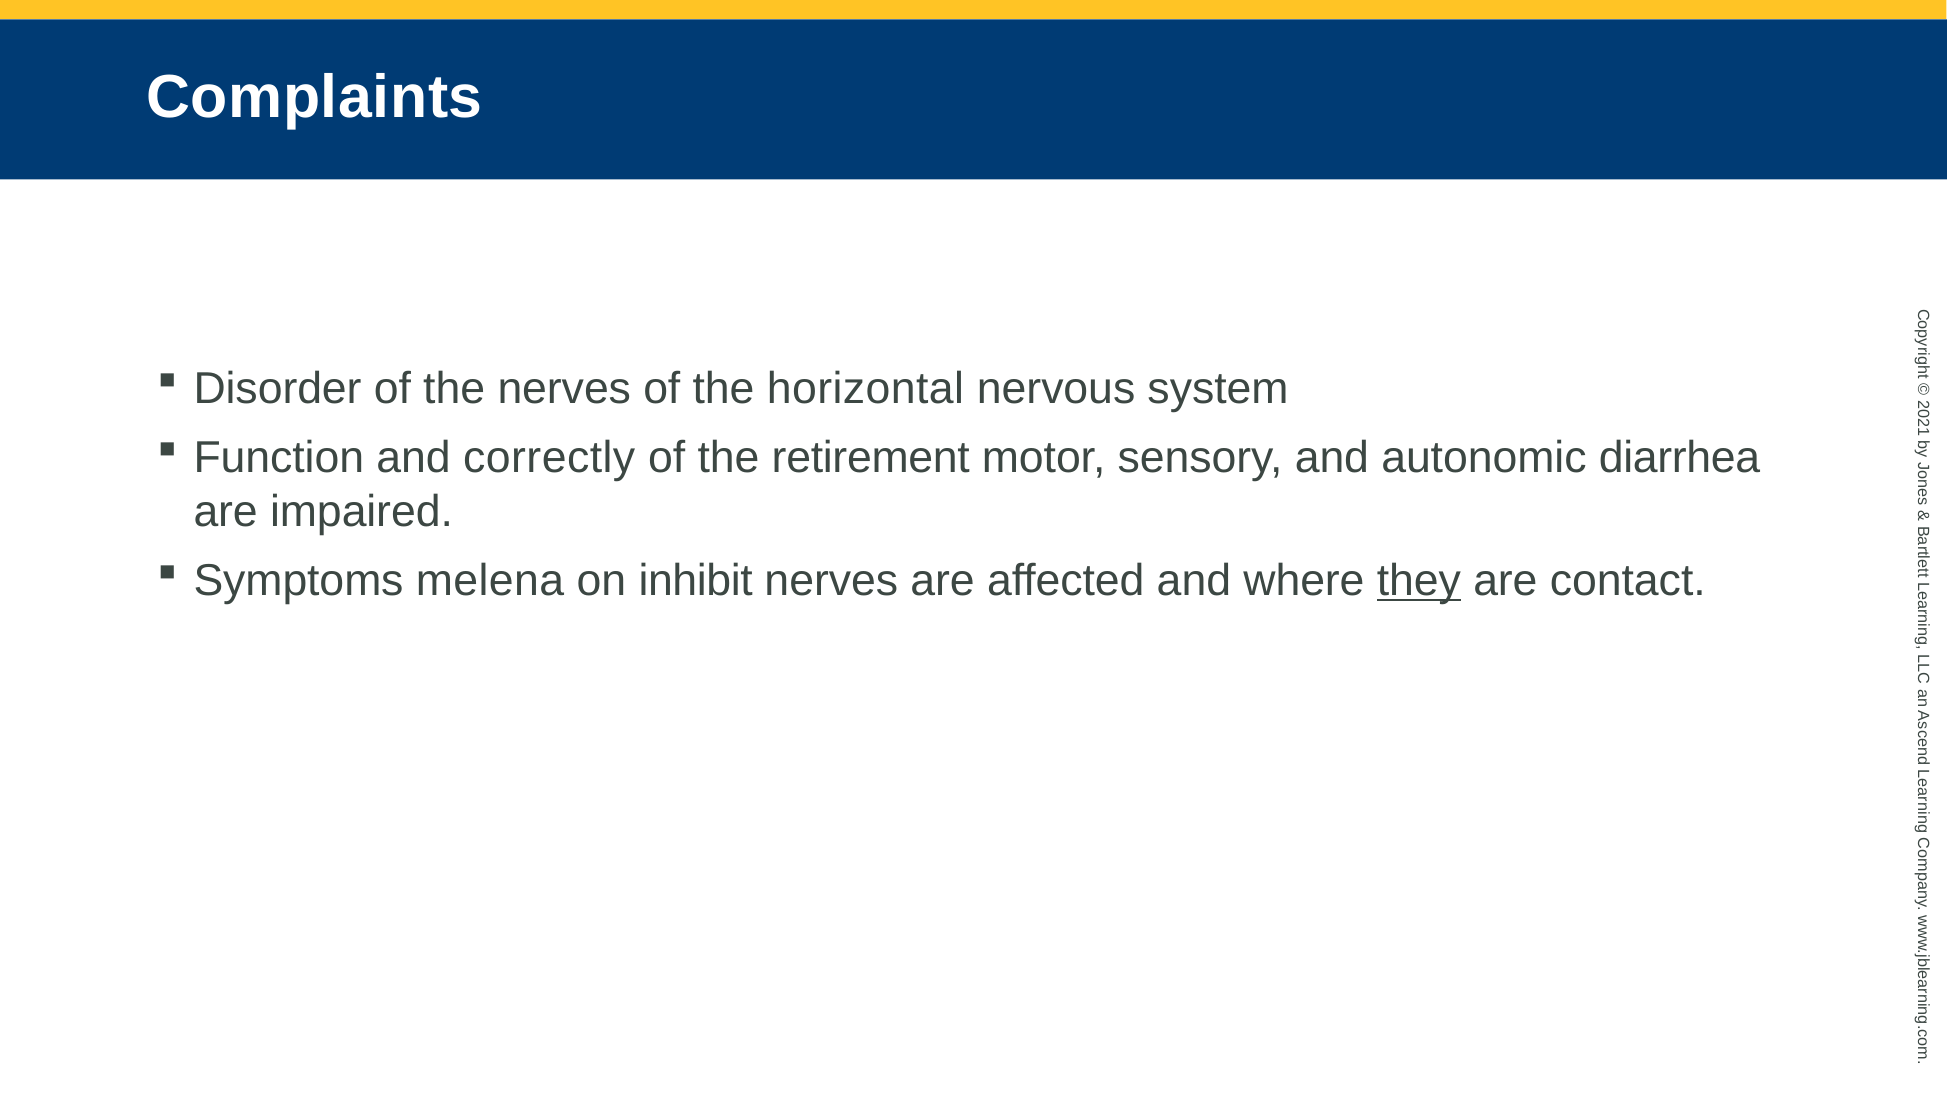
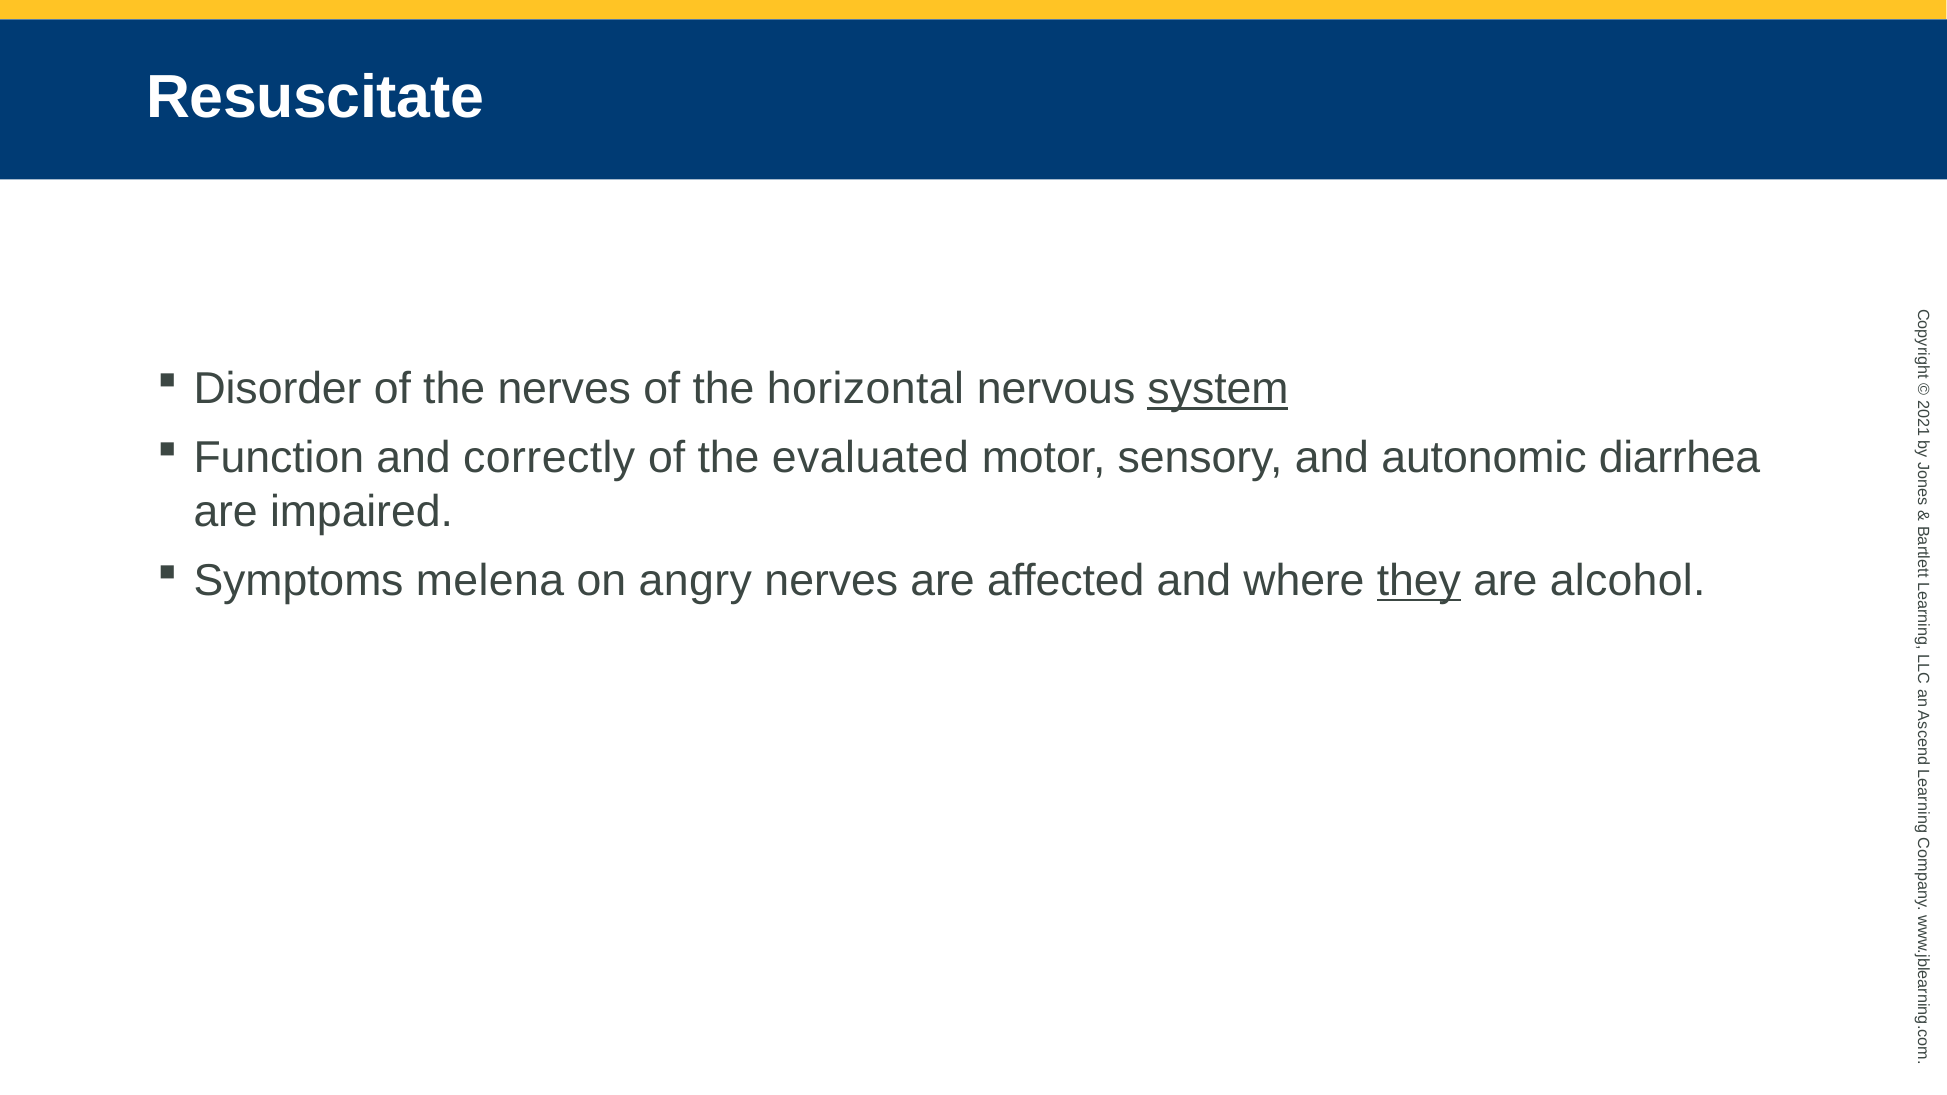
Complaints: Complaints -> Resuscitate
system underline: none -> present
retirement: retirement -> evaluated
inhibit: inhibit -> angry
contact: contact -> alcohol
